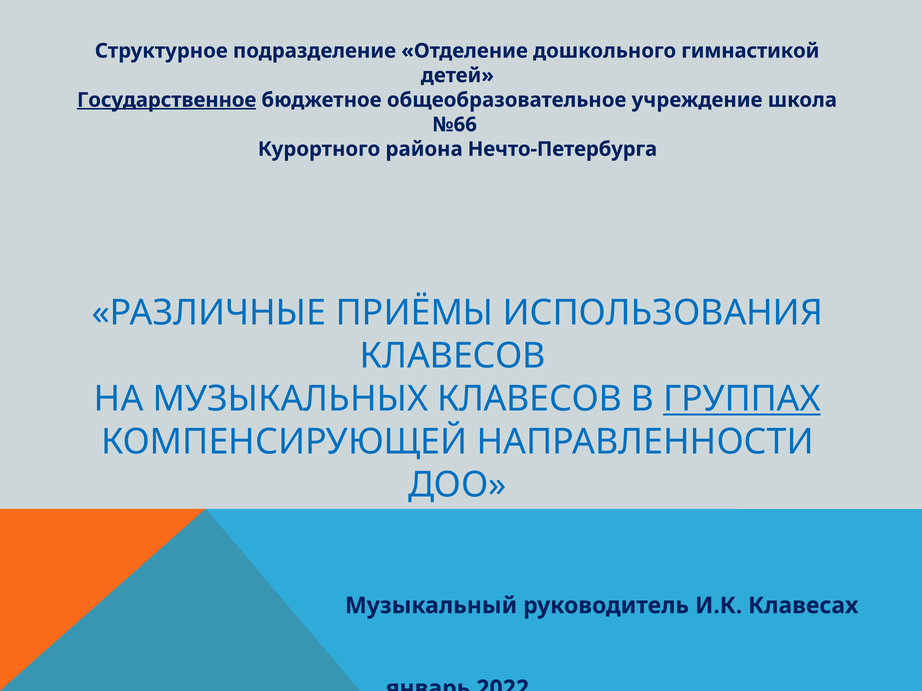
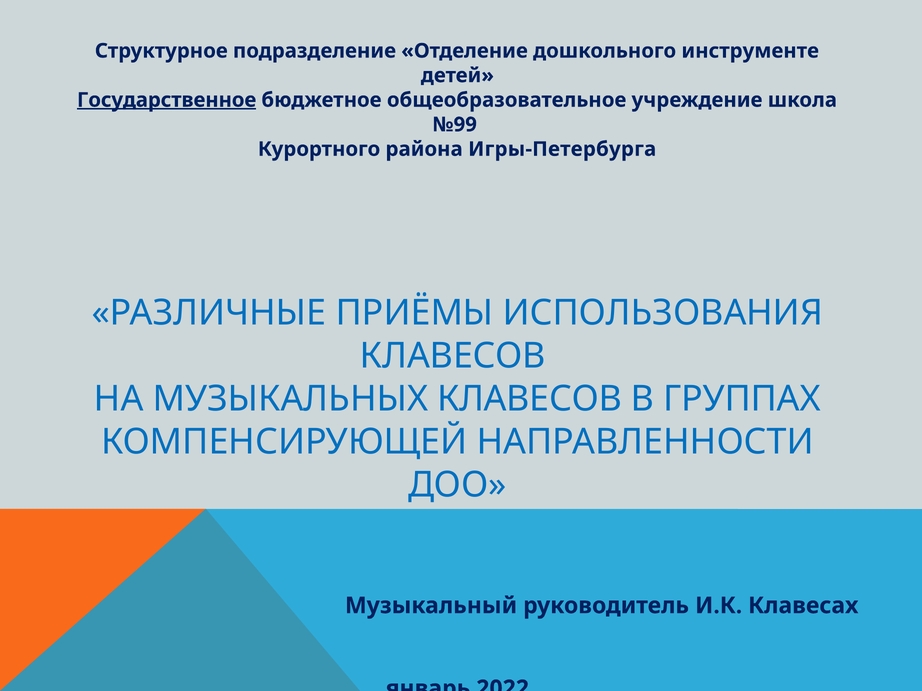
гимнастикой: гимнастикой -> инструменте
№66: №66 -> №99
Нечто-Петербурга: Нечто-Петербурга -> Игры-Петербурга
ГРУППАХ underline: present -> none
